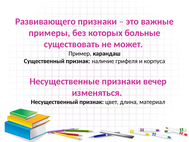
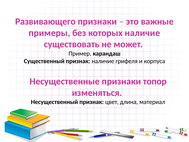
которых больные: больные -> наличие
вечер: вечер -> топор
